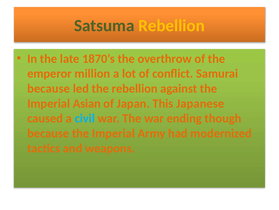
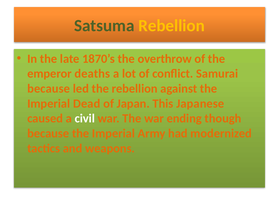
million: million -> deaths
Asian: Asian -> Dead
civil colour: light blue -> white
